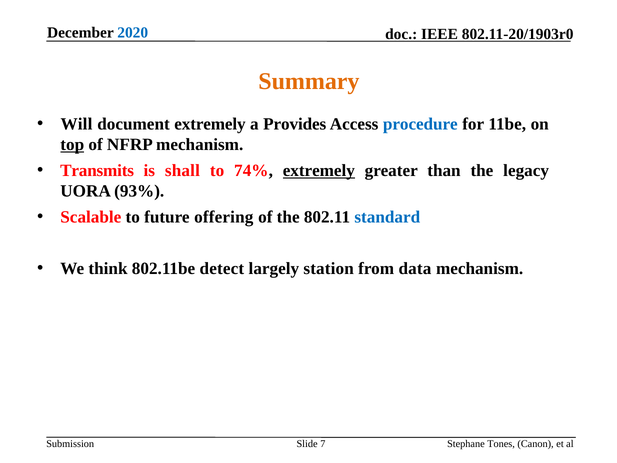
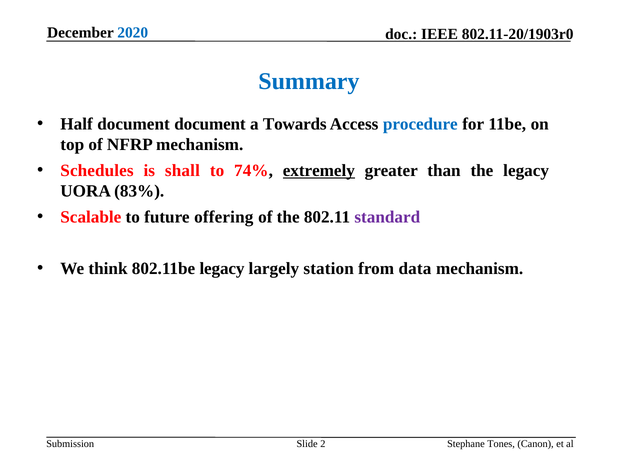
Summary colour: orange -> blue
Will: Will -> Half
document extremely: extremely -> document
Provides: Provides -> Towards
top underline: present -> none
Transmits: Transmits -> Schedules
93%: 93% -> 83%
standard colour: blue -> purple
802.11be detect: detect -> legacy
7: 7 -> 2
